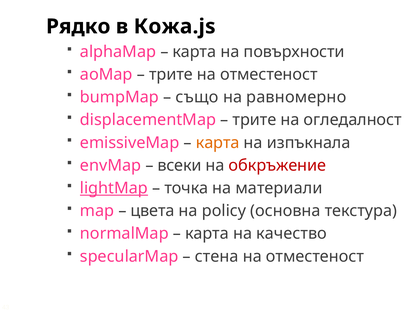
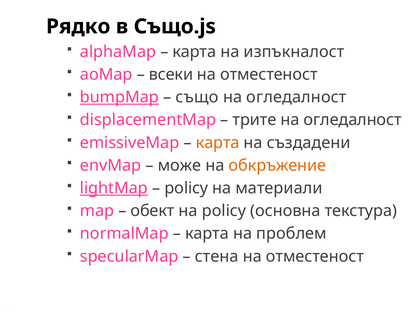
Кожа.js: Кожа.js -> Също.js
повърхности: повърхности -> изпъкналост
трите at (171, 75): трите -> всеки
bumpMap underline: none -> present
равномерно at (296, 97): равномерно -> огледалност
изпъкнала: изпъкнала -> създадени
всеки: всеки -> може
обкръжение colour: red -> orange
точка at (186, 188): точка -> policy
цвета: цвета -> обект
качество: качество -> проблем
